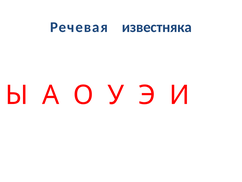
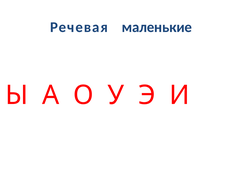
известняка: известняка -> маленькие
